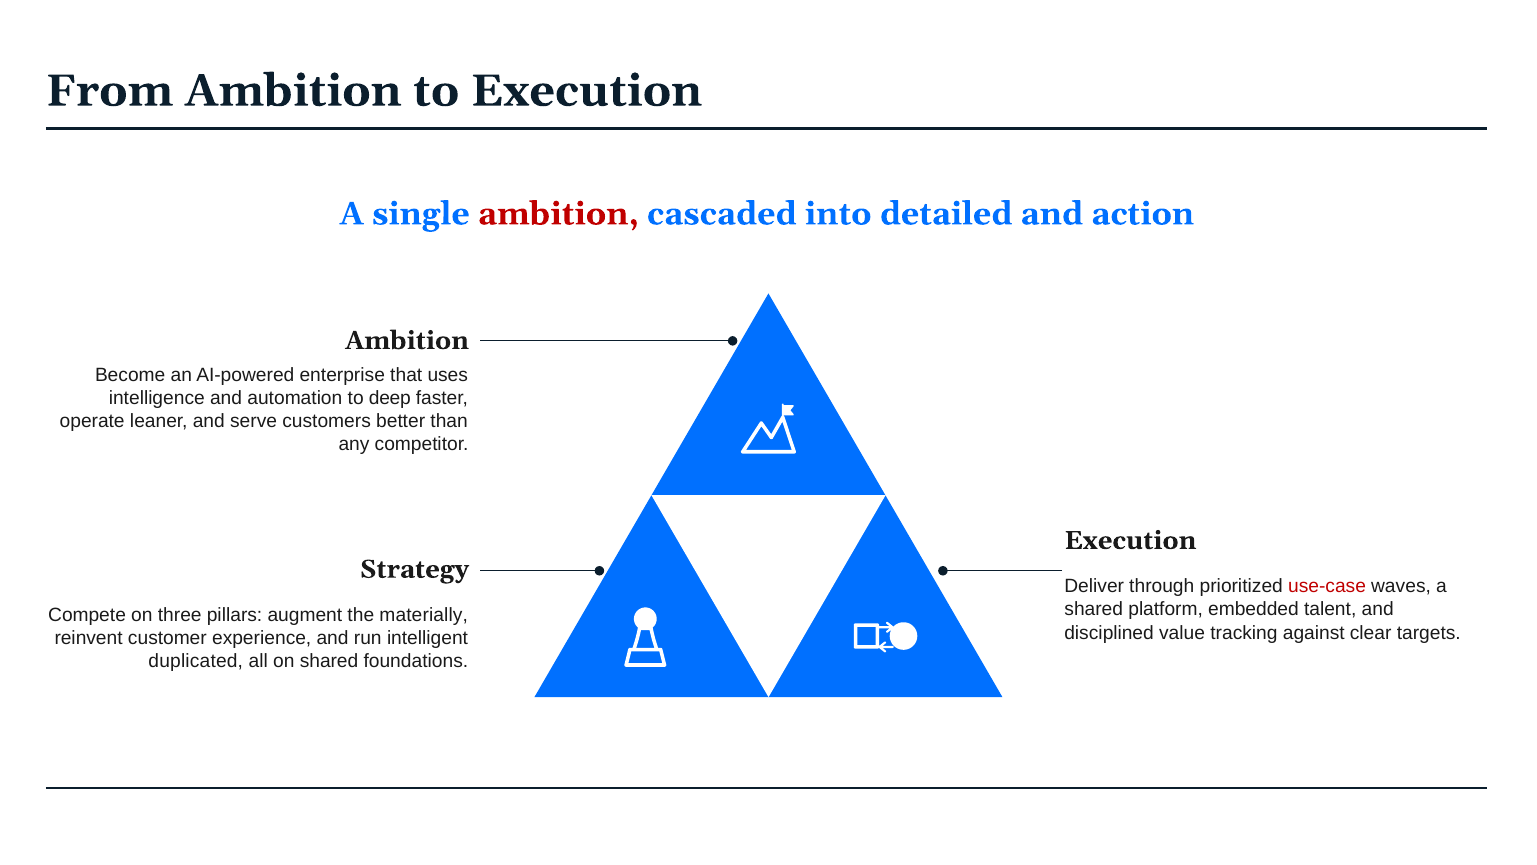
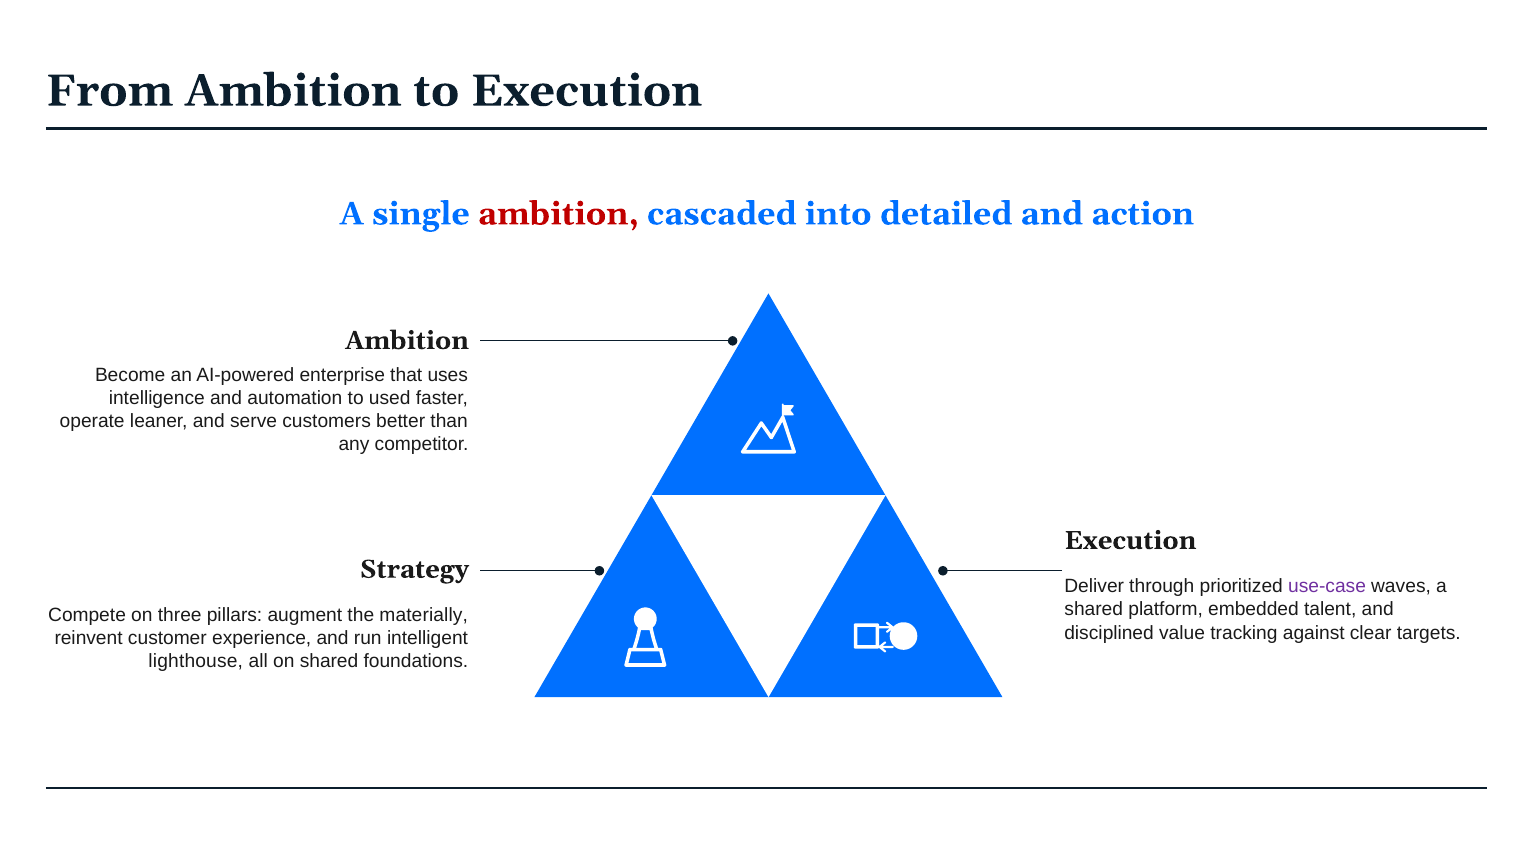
deep: deep -> used
use-case colour: red -> purple
duplicated: duplicated -> lighthouse
